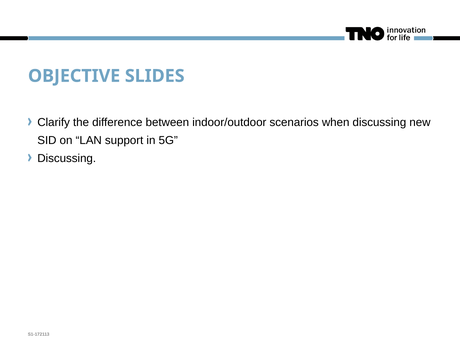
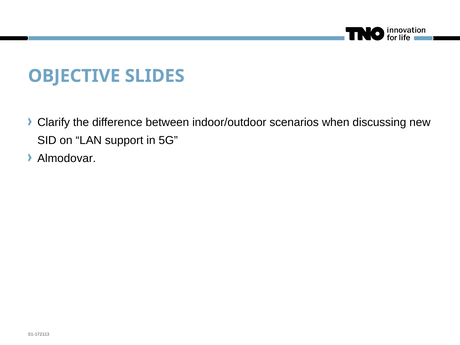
Discussing at (67, 158): Discussing -> Almodovar
